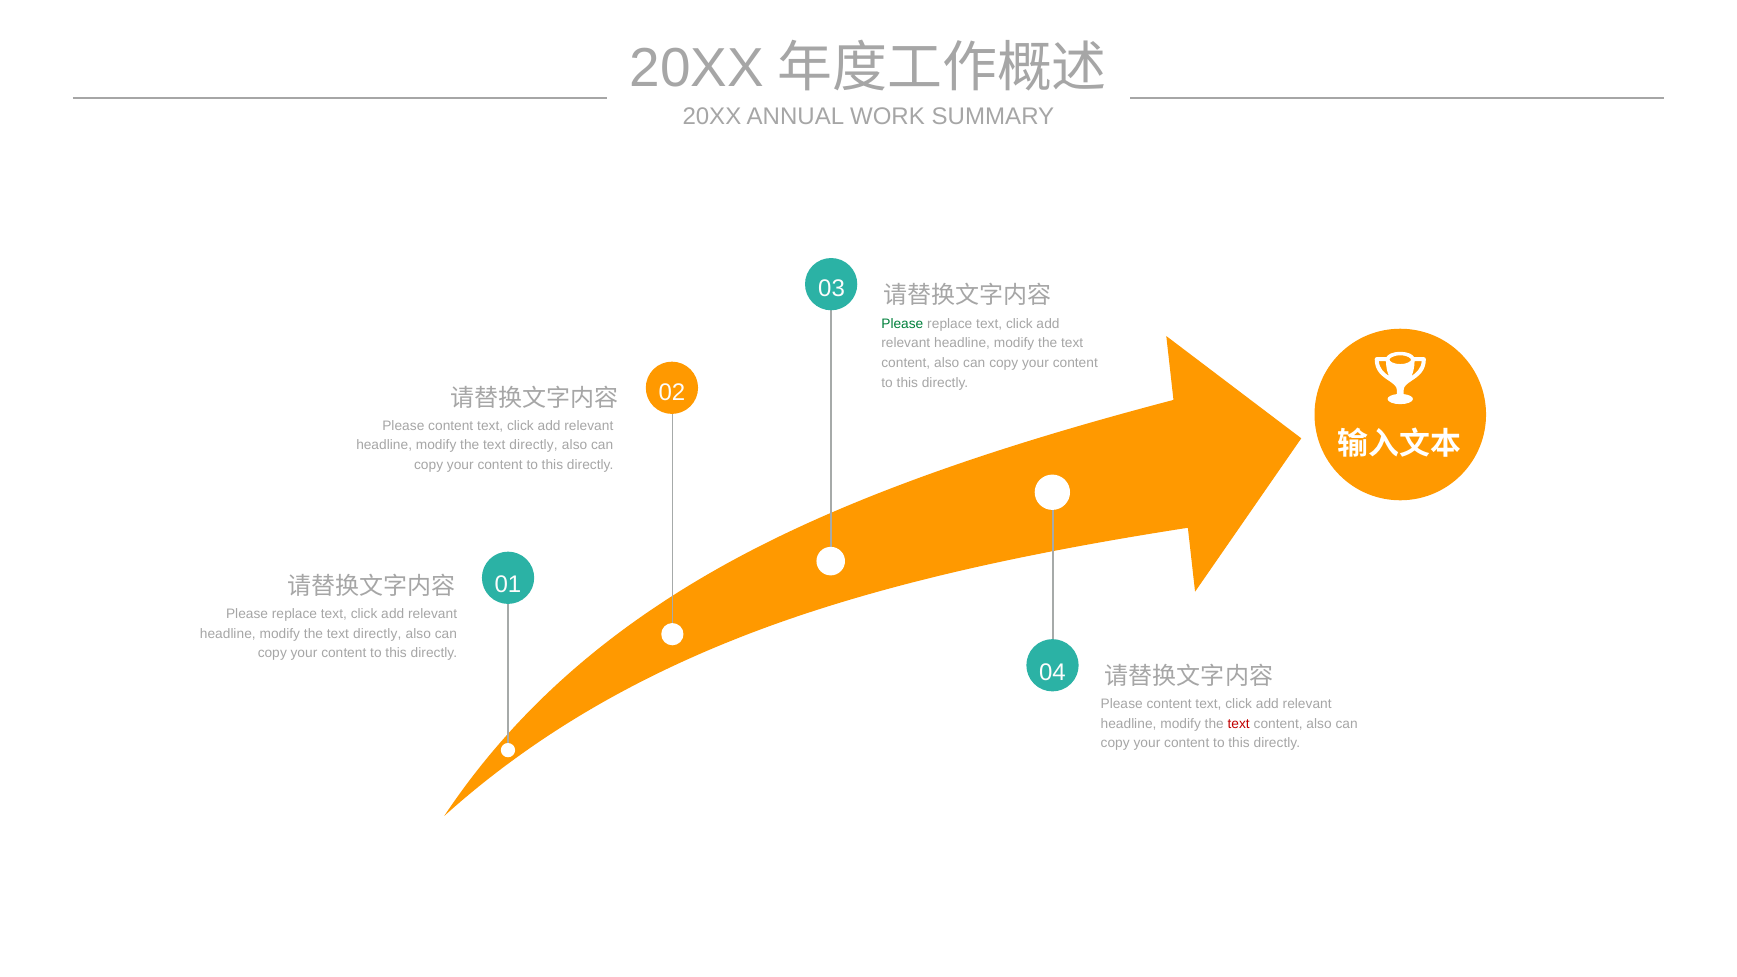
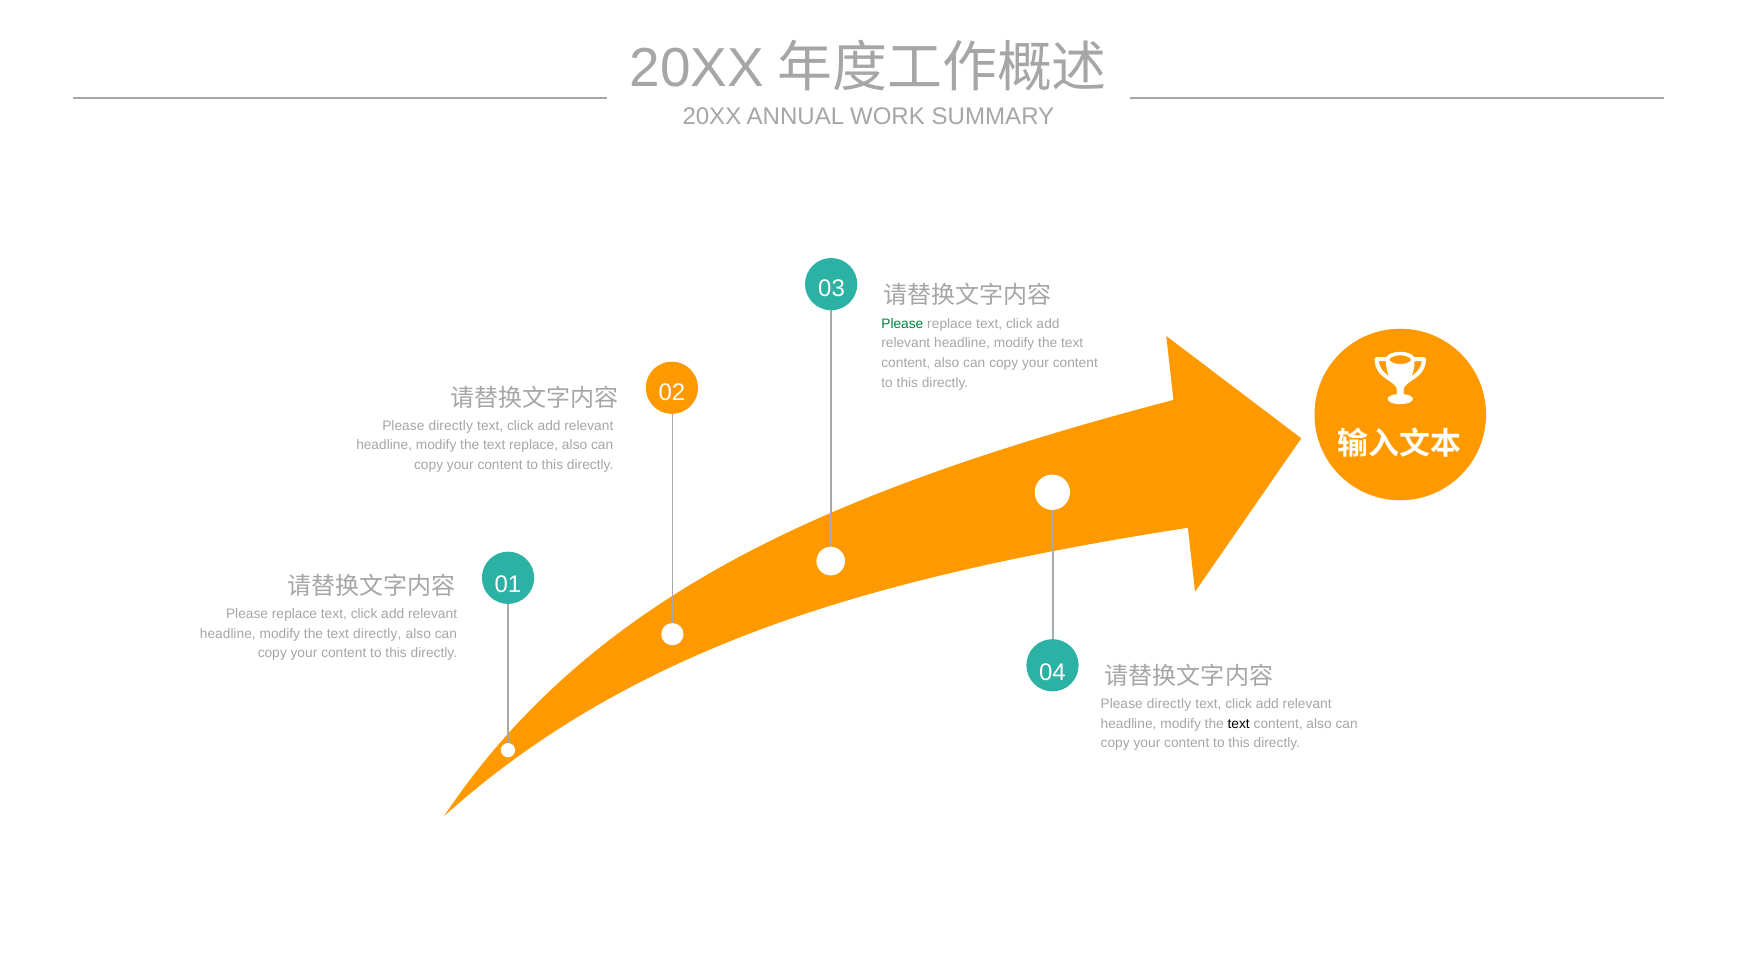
content at (451, 426): content -> directly
directly at (534, 445): directly -> replace
content at (1169, 704): content -> directly
text at (1239, 724) colour: red -> black
